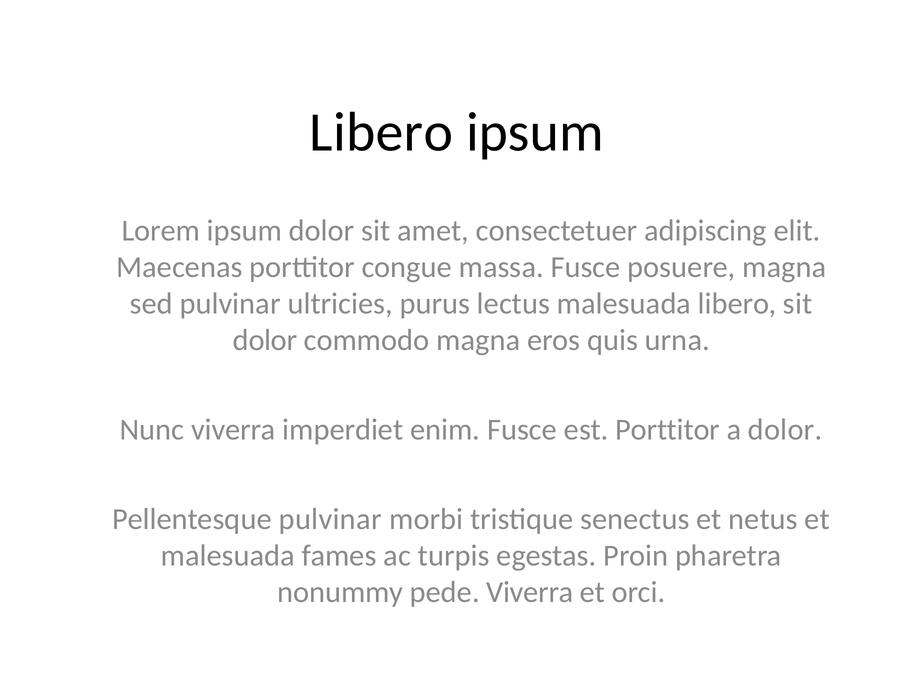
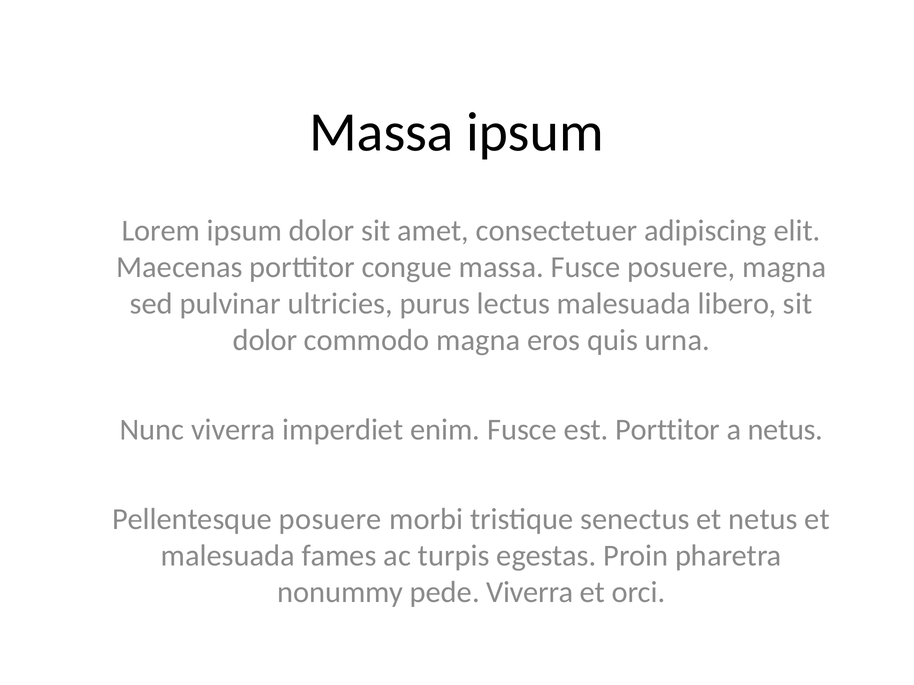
Libero at (381, 132): Libero -> Massa
a dolor: dolor -> netus
Pellentesque pulvinar: pulvinar -> posuere
